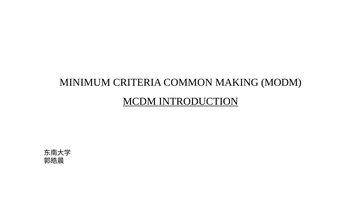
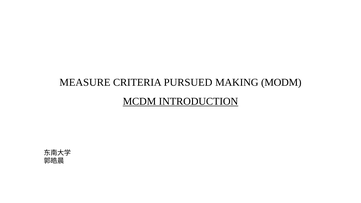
MINIMUM: MINIMUM -> MEASURE
COMMON: COMMON -> PURSUED
